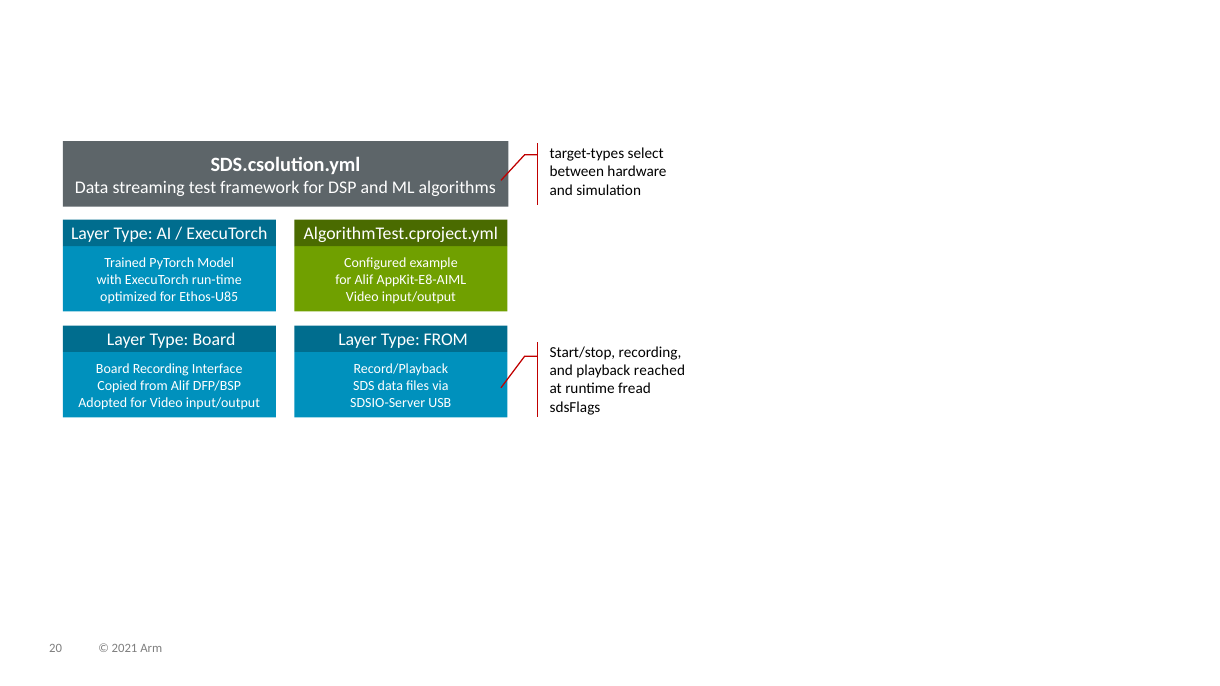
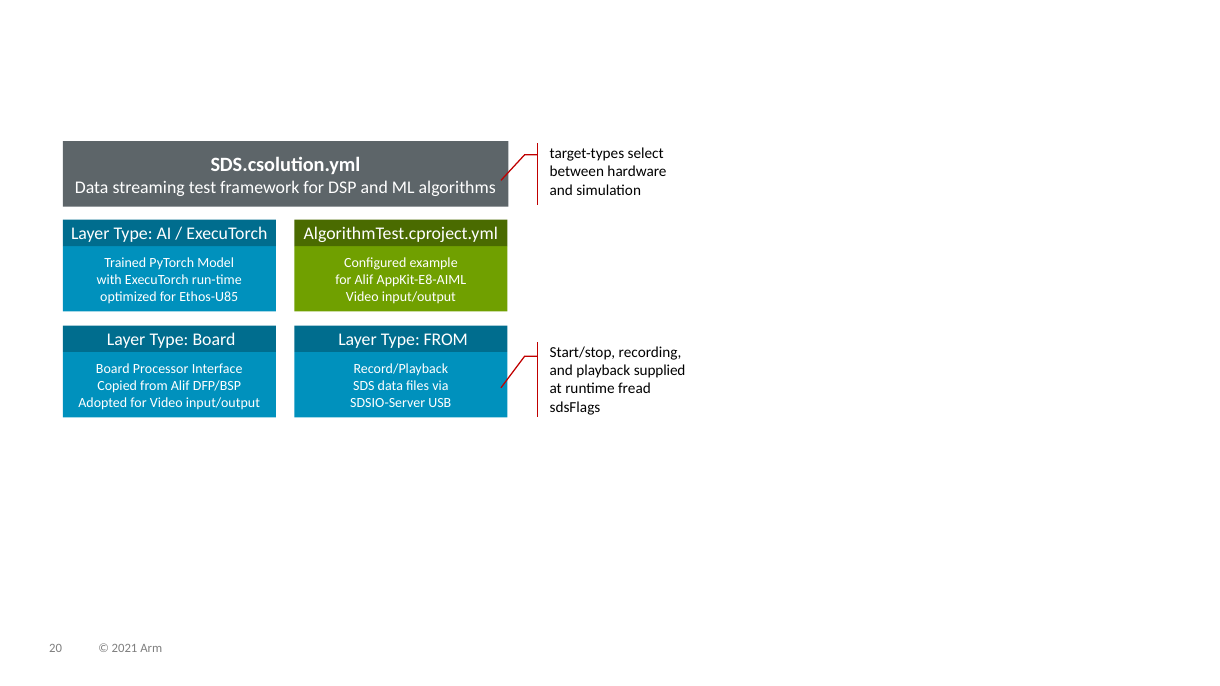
Board Recording: Recording -> Processor
reached: reached -> supplied
